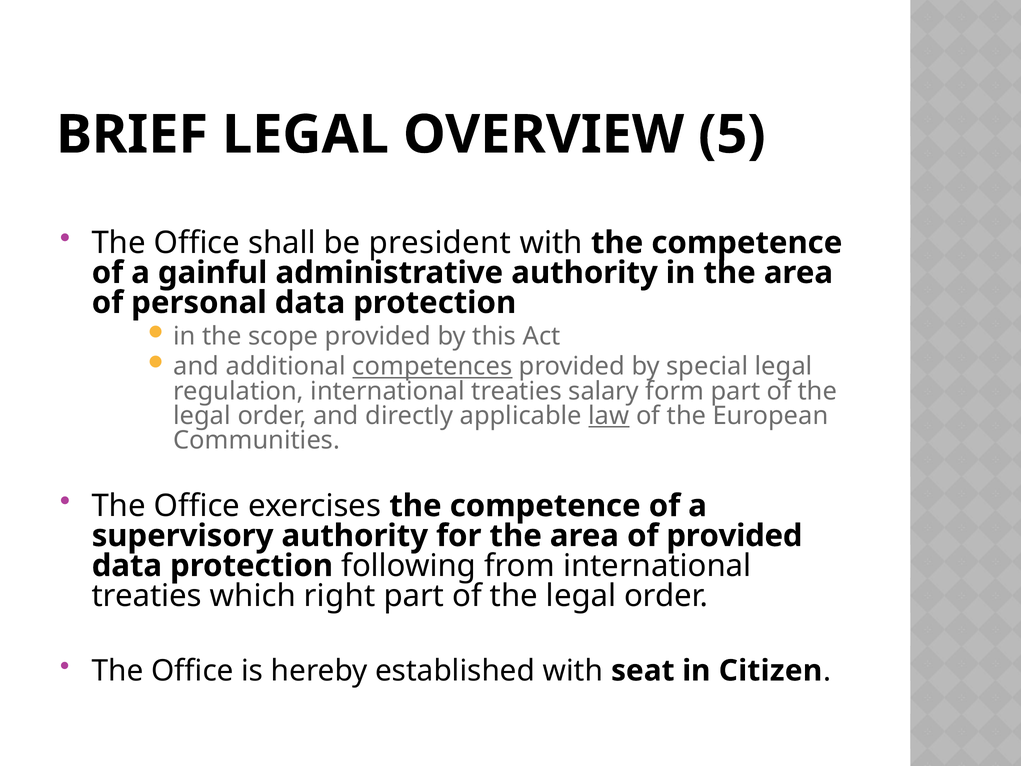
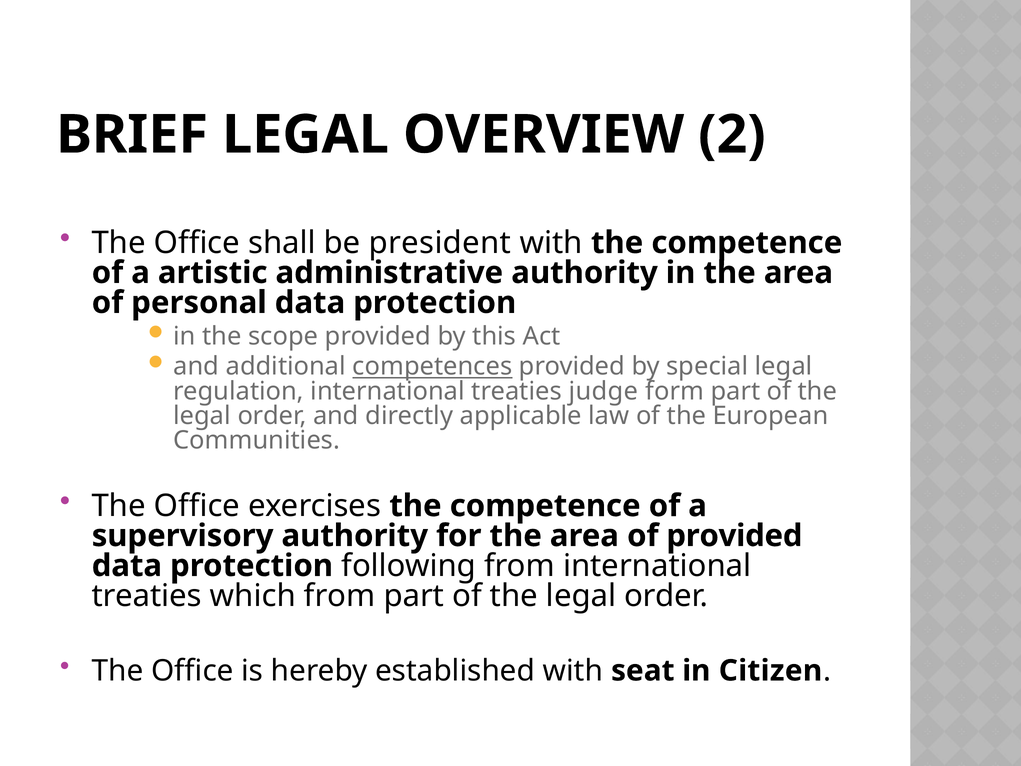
5: 5 -> 2
gainful: gainful -> artistic
salary: salary -> judge
law underline: present -> none
which right: right -> from
